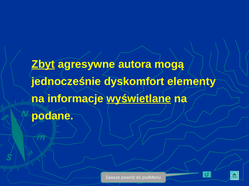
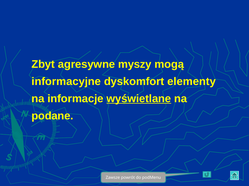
Zbyt underline: present -> none
autora: autora -> myszy
jednocześnie: jednocześnie -> informacyjne
